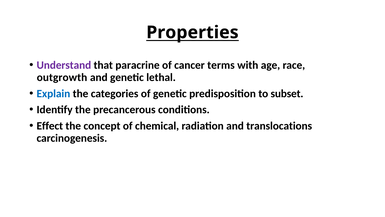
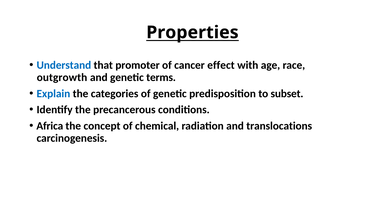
Understand colour: purple -> blue
paracrine: paracrine -> promoter
terms: terms -> effect
lethal: lethal -> terms
Effect: Effect -> Africa
